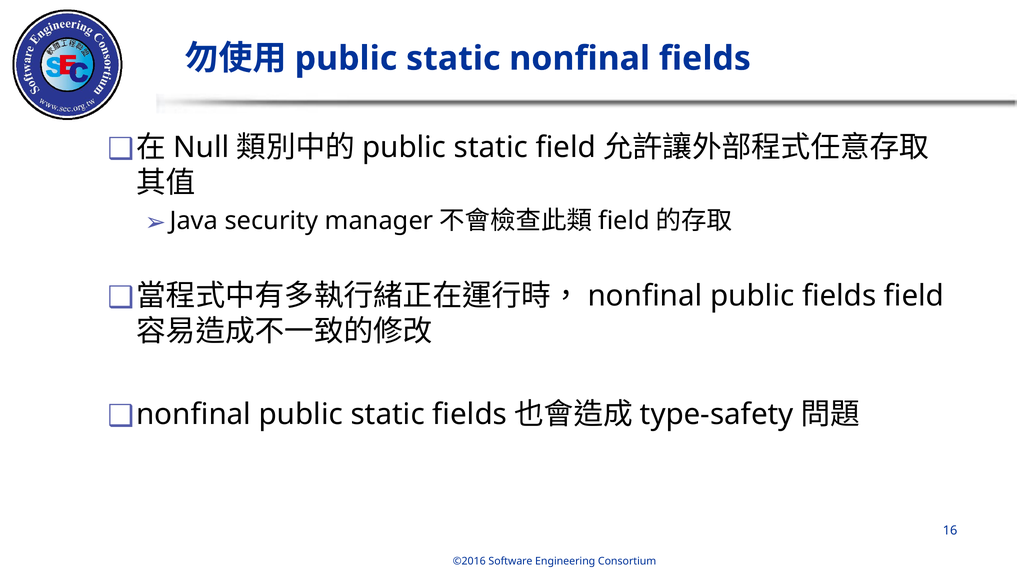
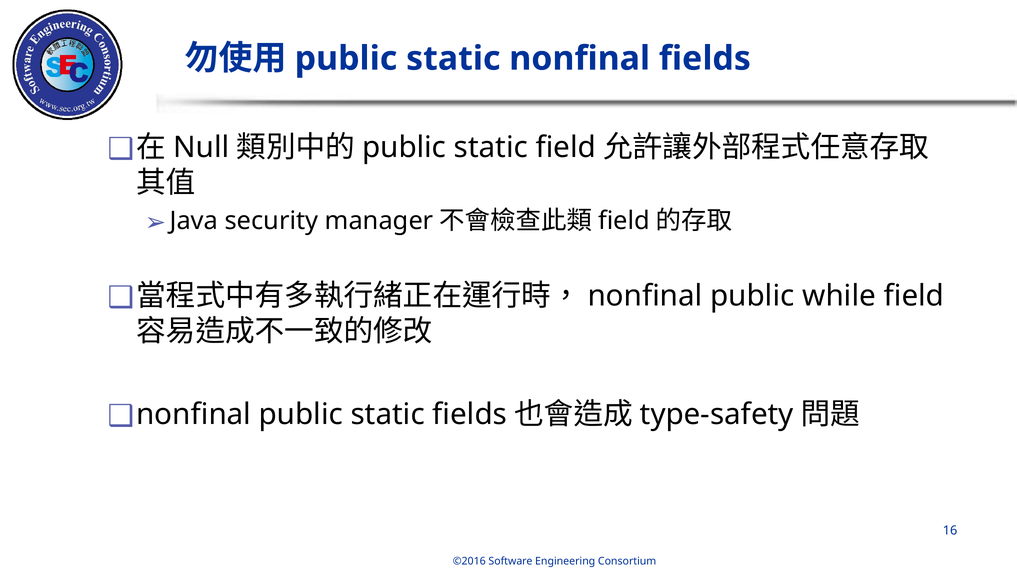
public fields: fields -> while
